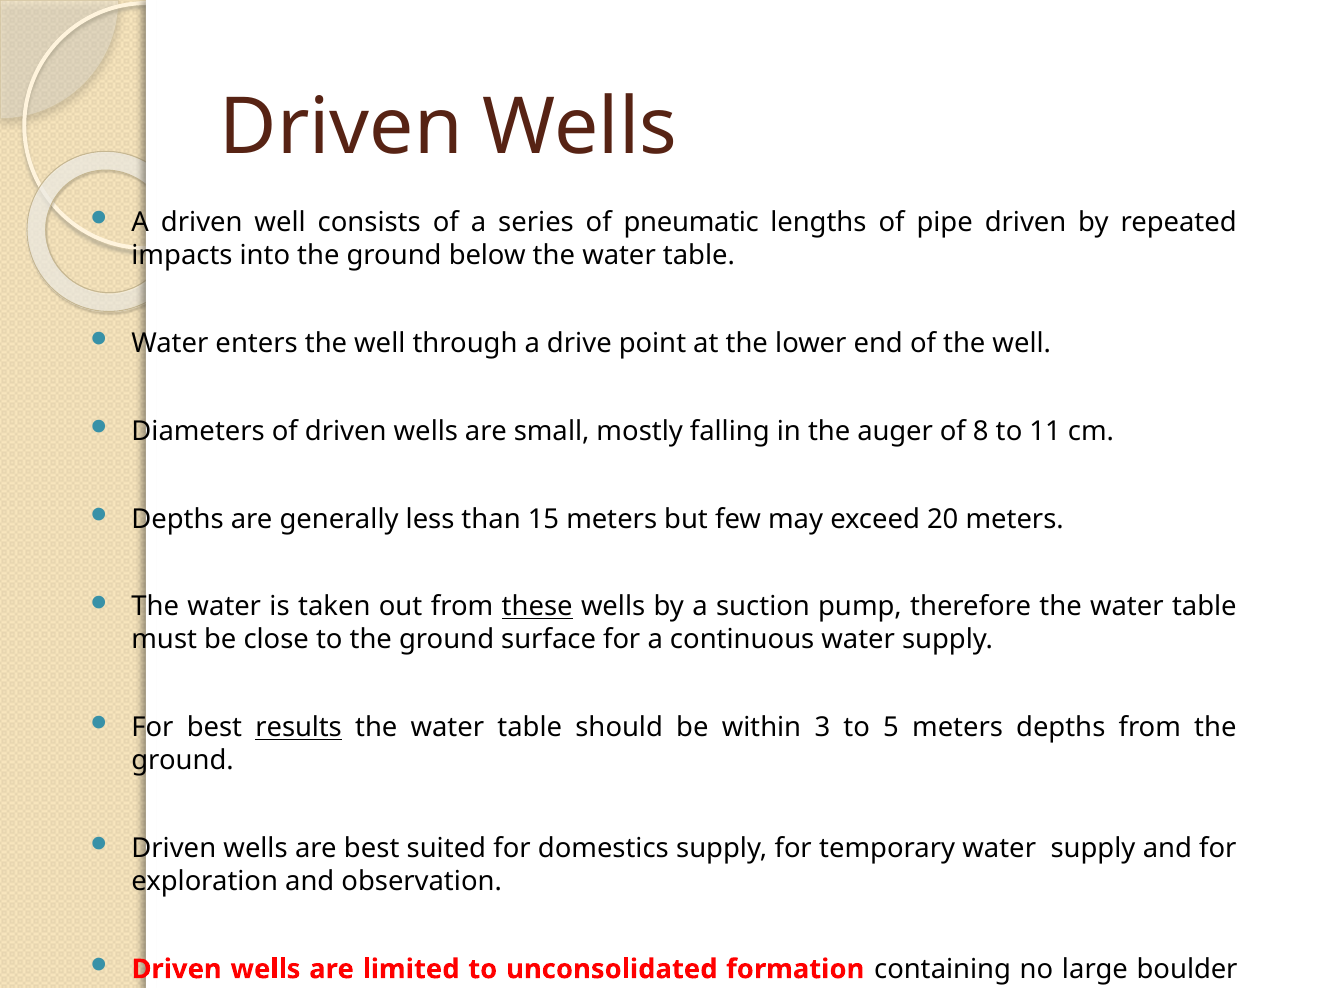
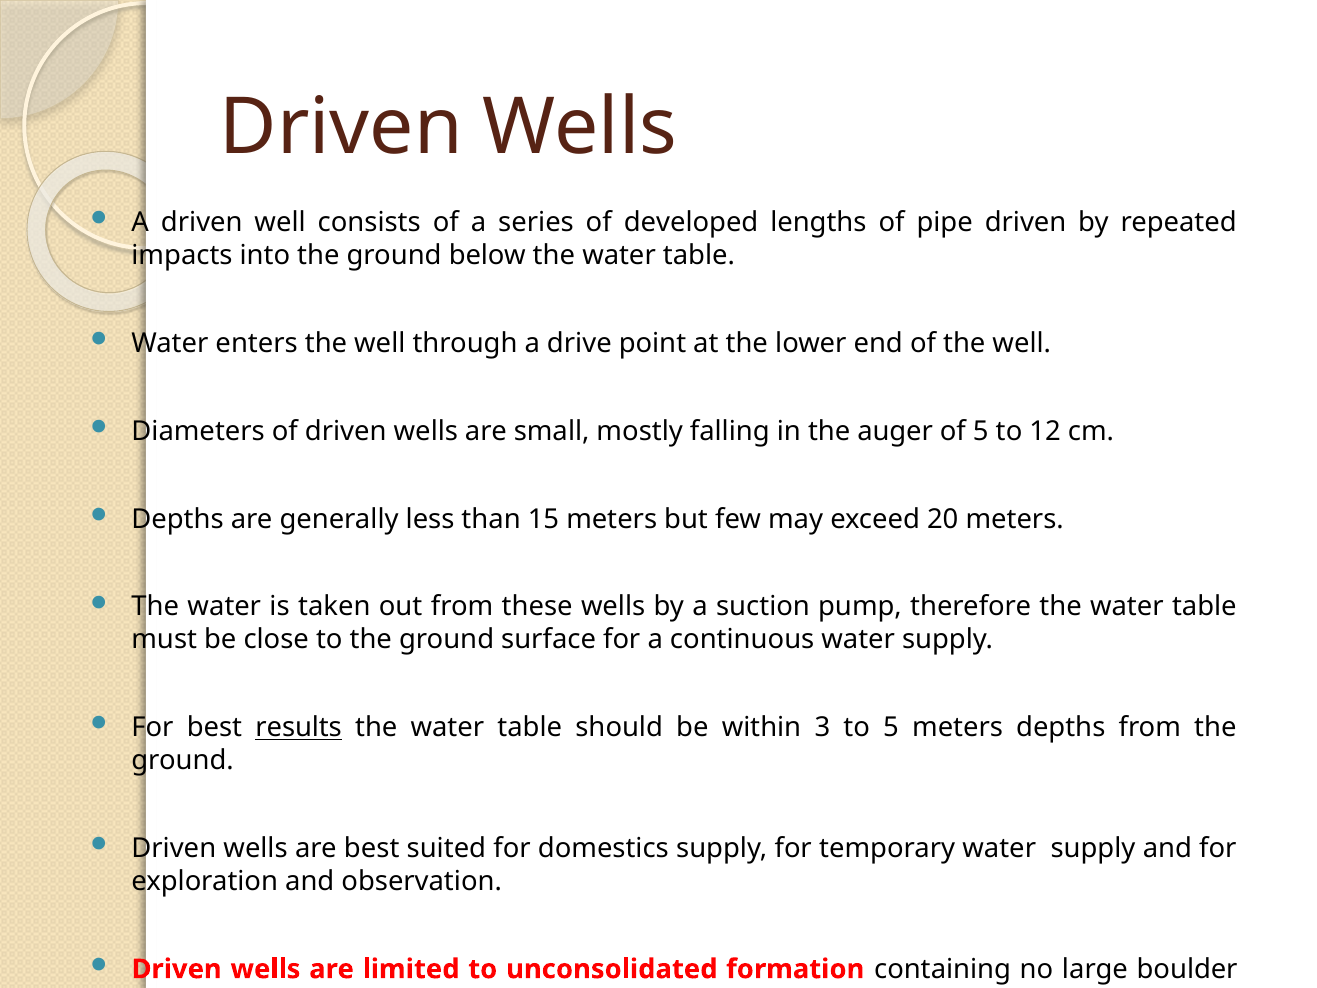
pneumatic: pneumatic -> developed
of 8: 8 -> 5
11: 11 -> 12
these underline: present -> none
